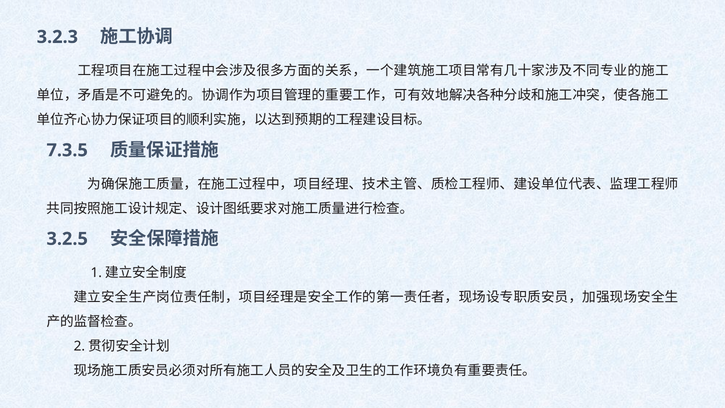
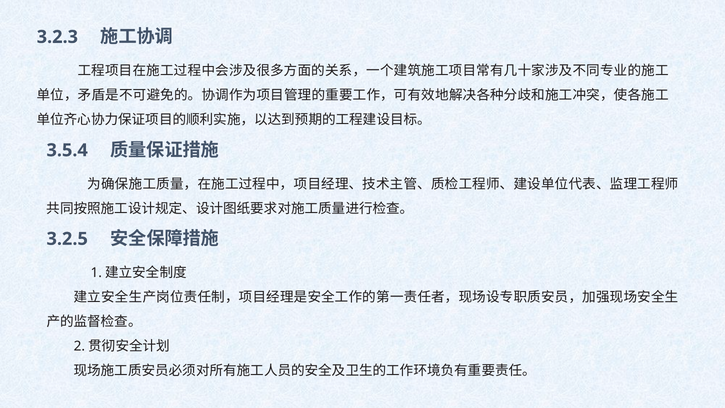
7.3.5: 7.3.5 -> 3.5.4
